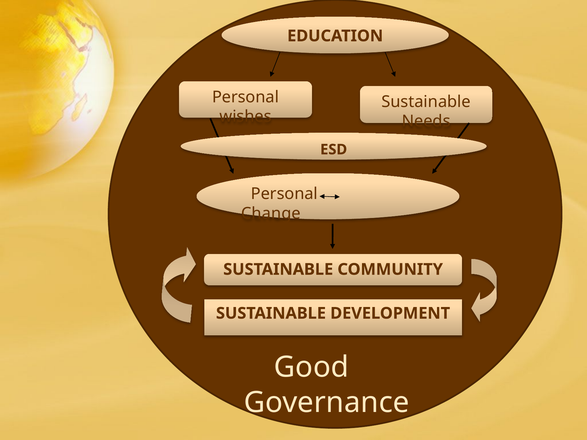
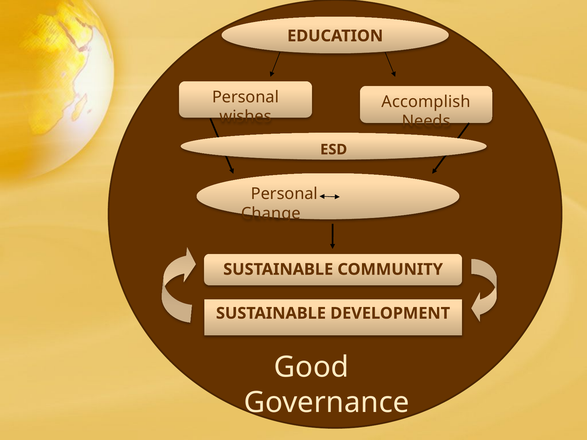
Sustainable at (426, 102): Sustainable -> Accomplish
